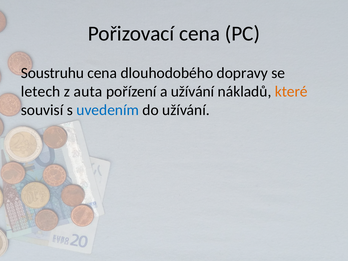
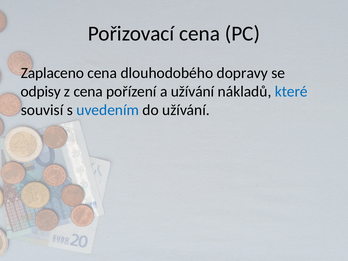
Soustruhu: Soustruhu -> Zaplaceno
letech: letech -> odpisy
z auta: auta -> cena
které colour: orange -> blue
